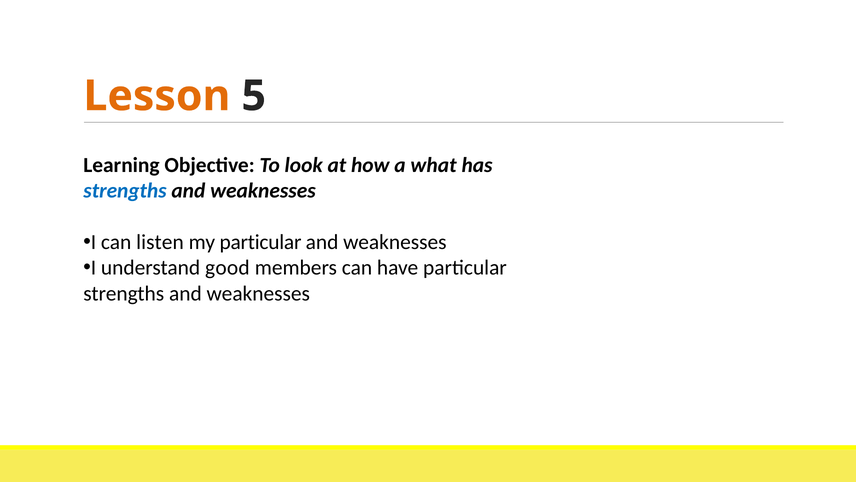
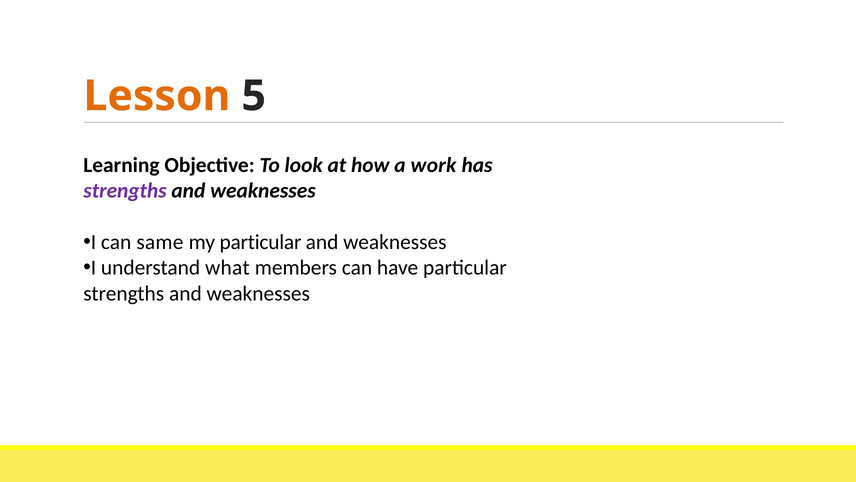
what: what -> work
strengths at (125, 191) colour: blue -> purple
listen: listen -> same
good: good -> what
